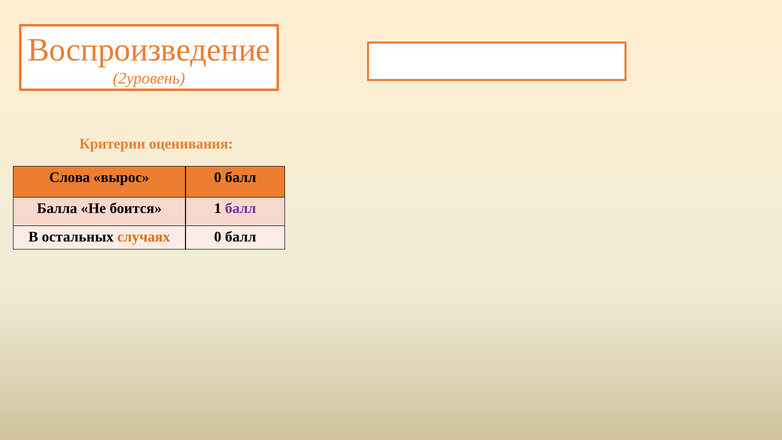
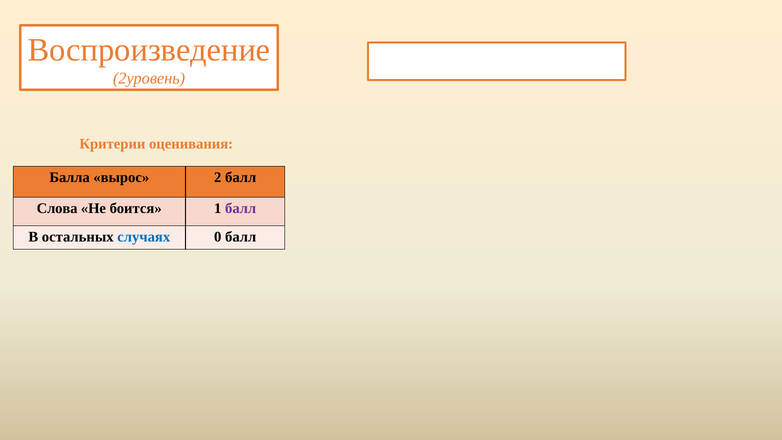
Слова: Слова -> Балла
вырос 0: 0 -> 2
Балла: Балла -> Слова
случаях colour: orange -> blue
